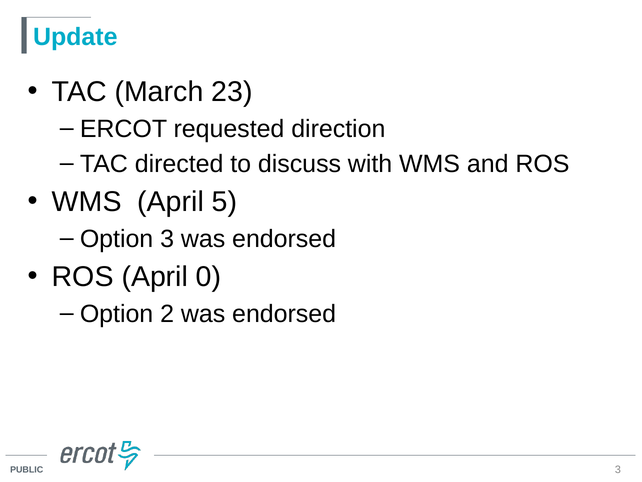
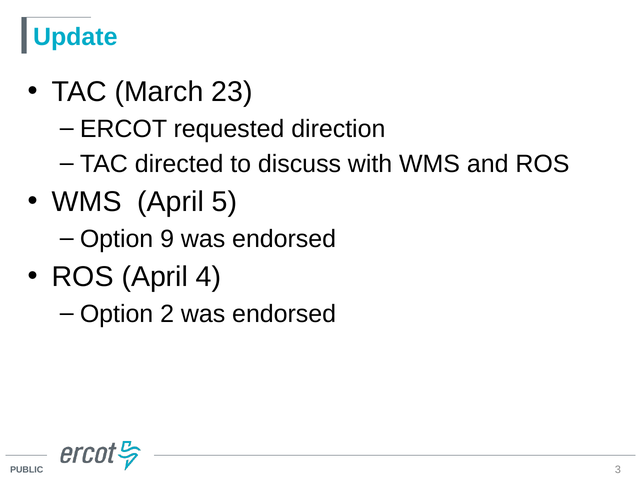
Option 3: 3 -> 9
0: 0 -> 4
